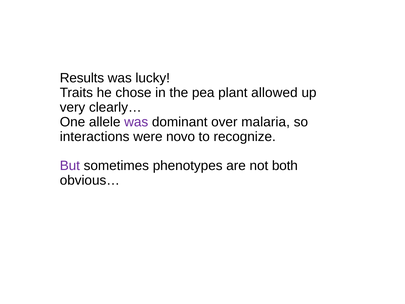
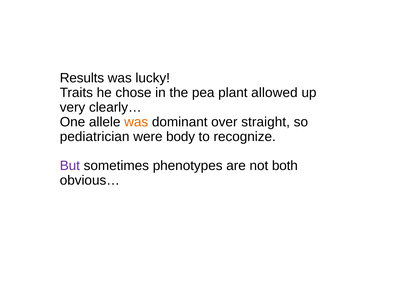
was at (136, 122) colour: purple -> orange
malaria: malaria -> straight
interactions: interactions -> pediatrician
novo: novo -> body
